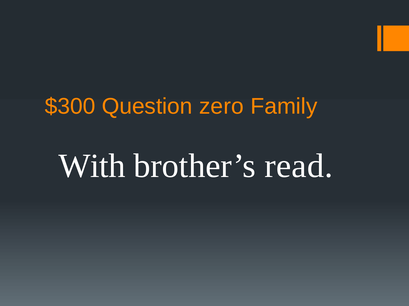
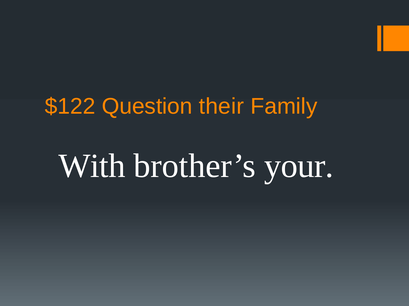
$300: $300 -> $122
zero: zero -> their
read: read -> your
